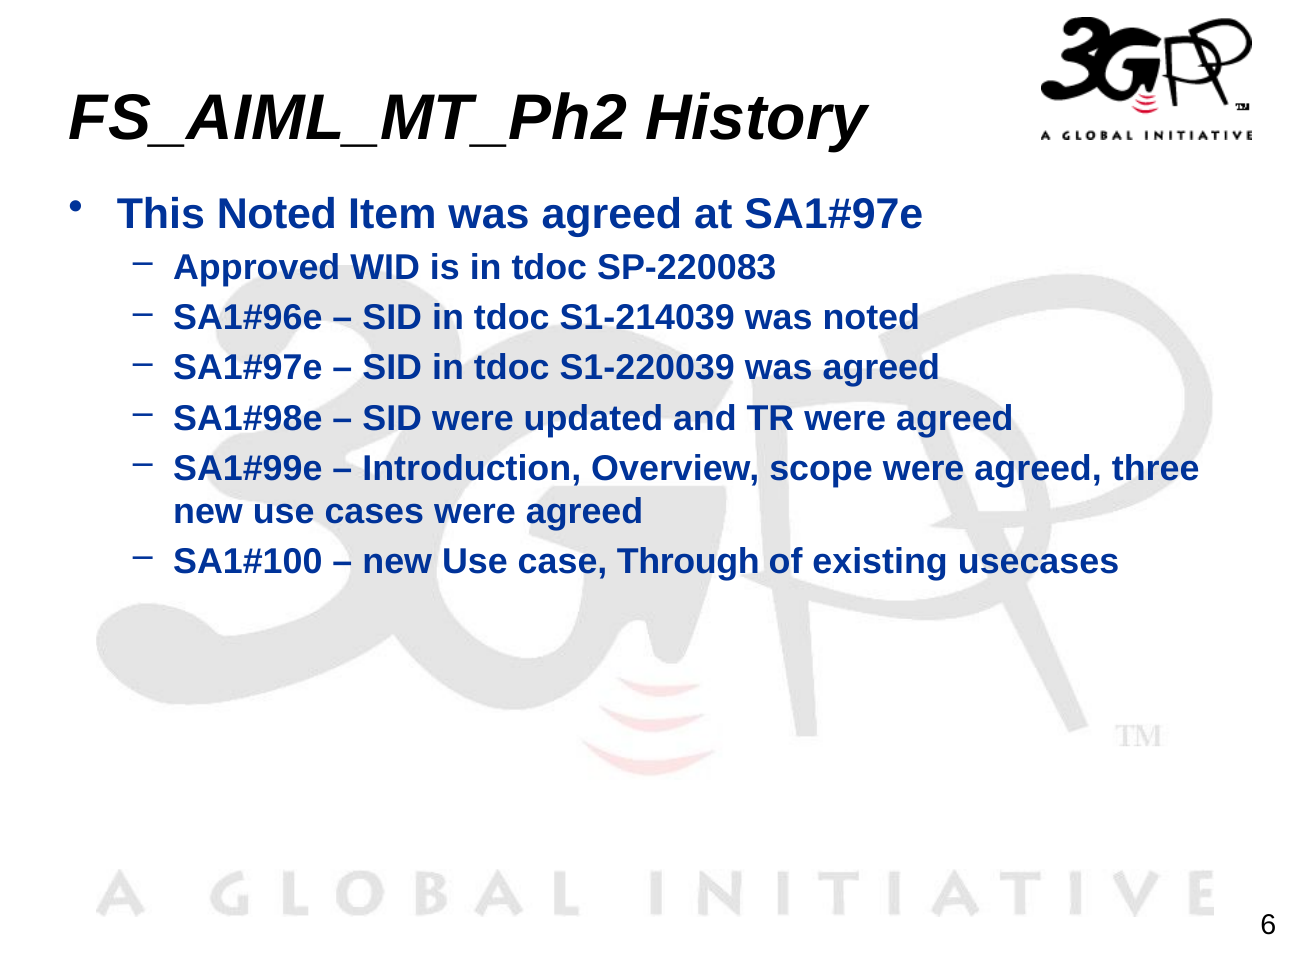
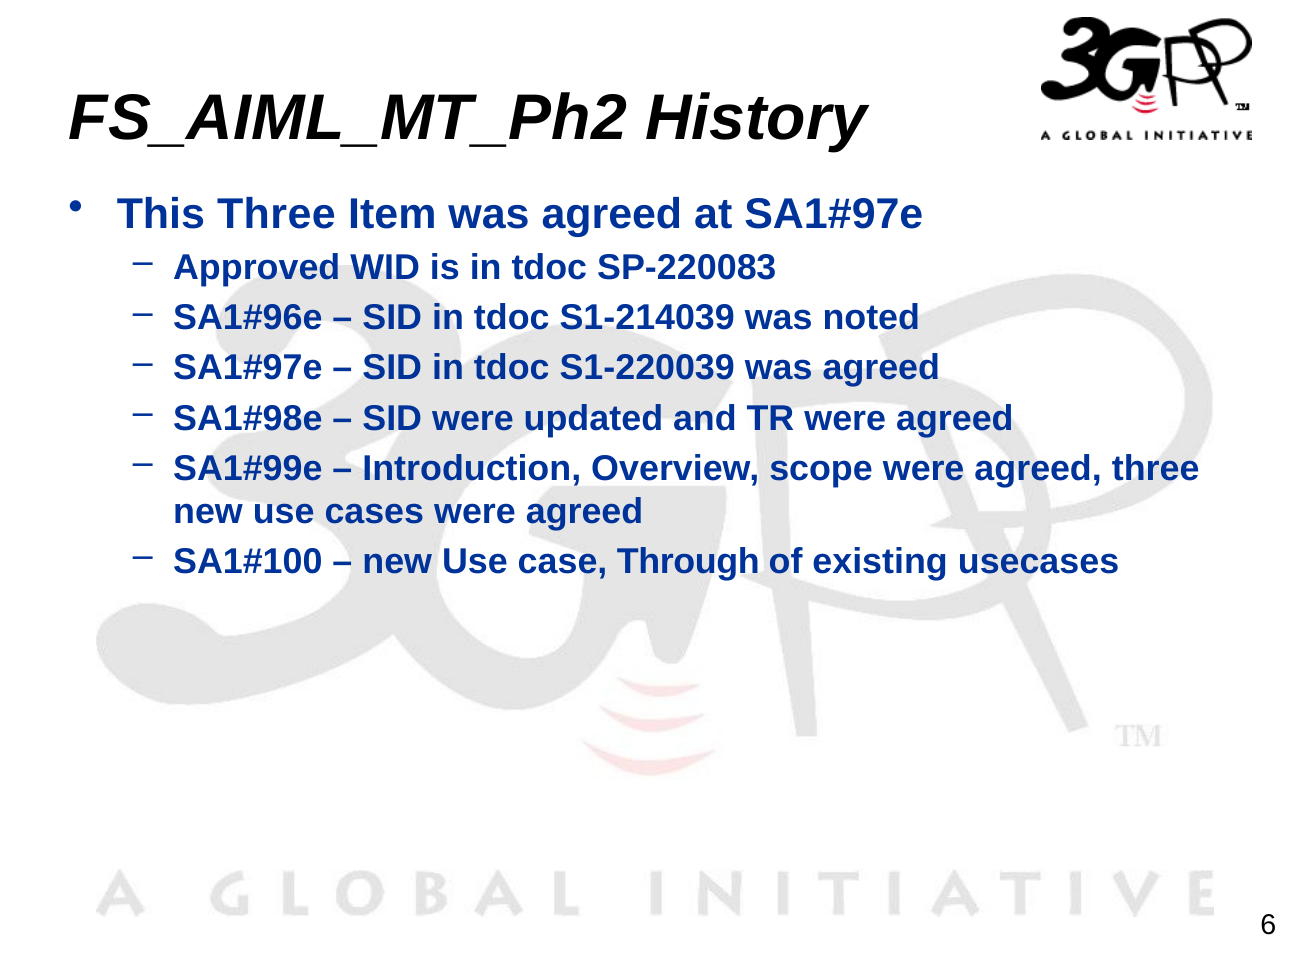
This Noted: Noted -> Three
